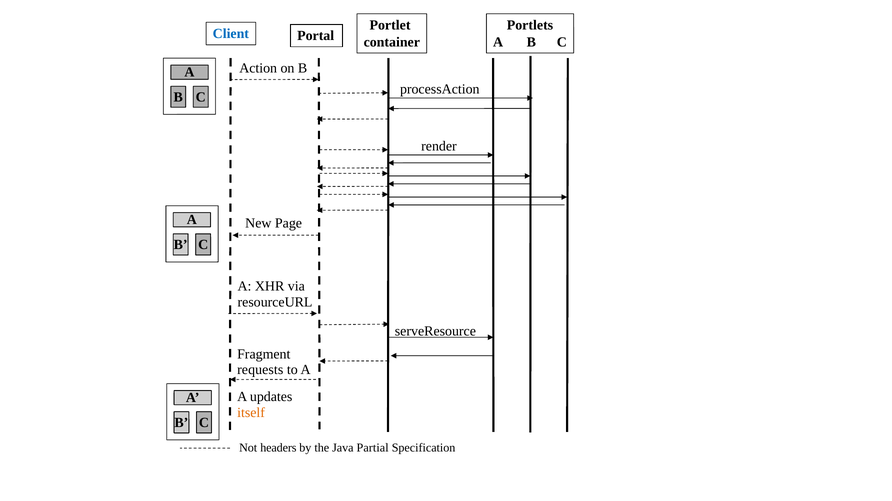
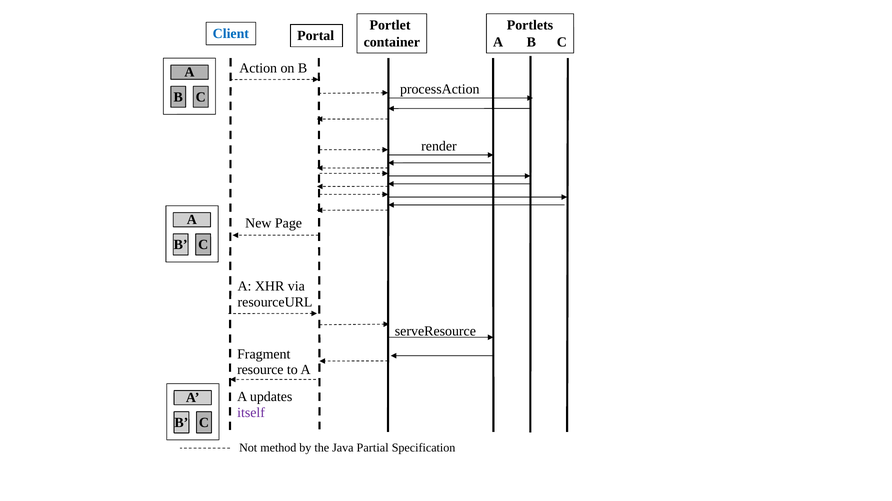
requests: requests -> resource
itself colour: orange -> purple
headers: headers -> method
